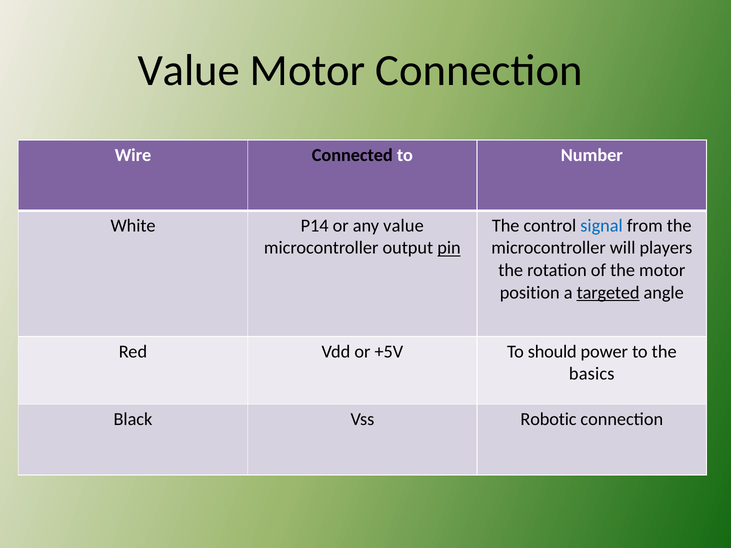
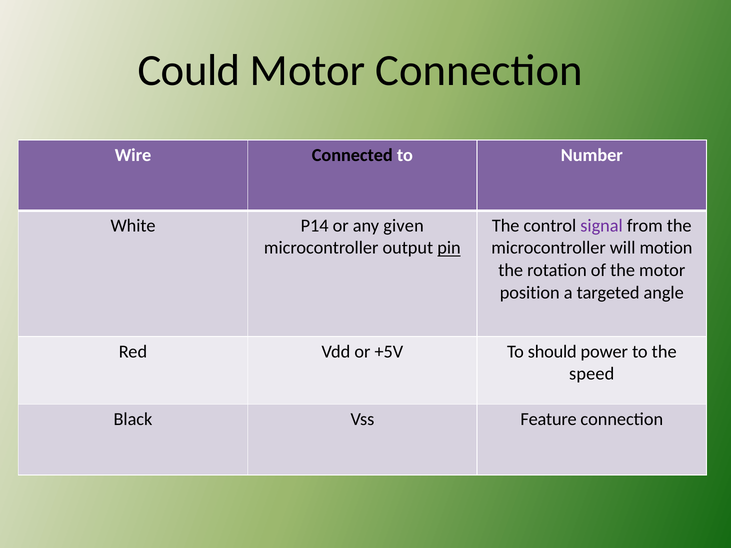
Value at (189, 71): Value -> Could
any value: value -> given
signal colour: blue -> purple
players: players -> motion
targeted underline: present -> none
basics: basics -> speed
Robotic: Robotic -> Feature
